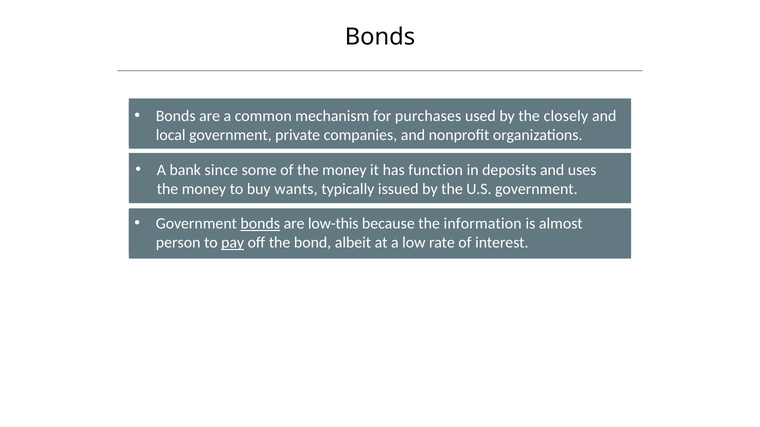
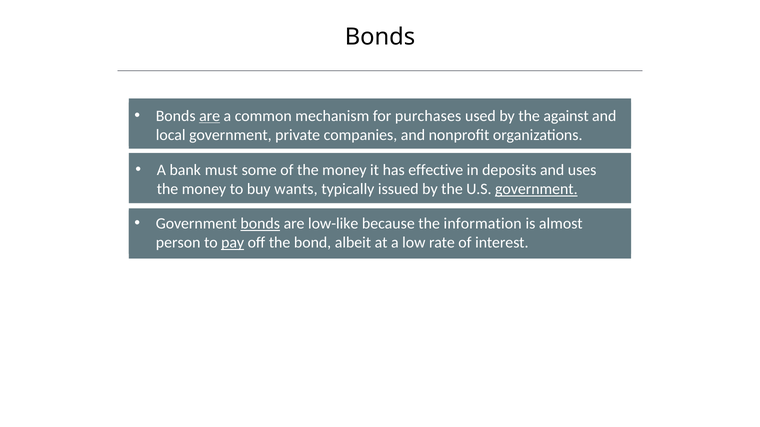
are at (210, 116) underline: none -> present
closely: closely -> against
since: since -> must
function: function -> effective
government at (536, 189) underline: none -> present
low-this: low-this -> low-like
